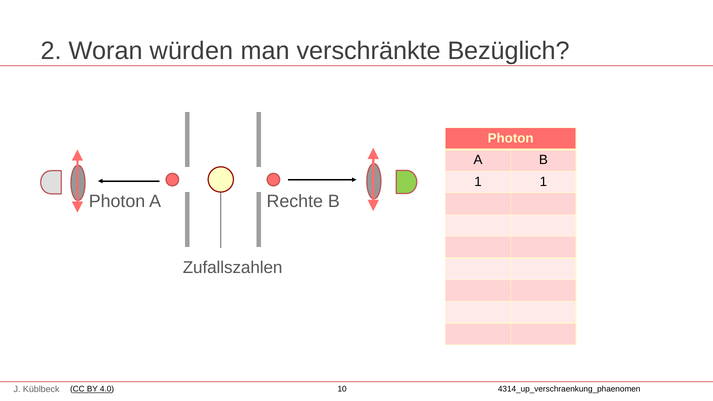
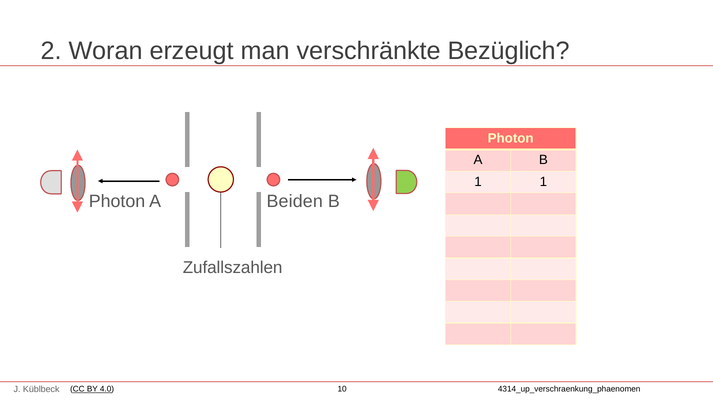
würden: würden -> erzeugt
Rechte: Rechte -> Beiden
